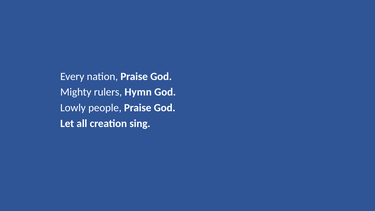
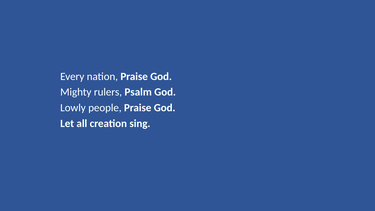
Hymn: Hymn -> Psalm
